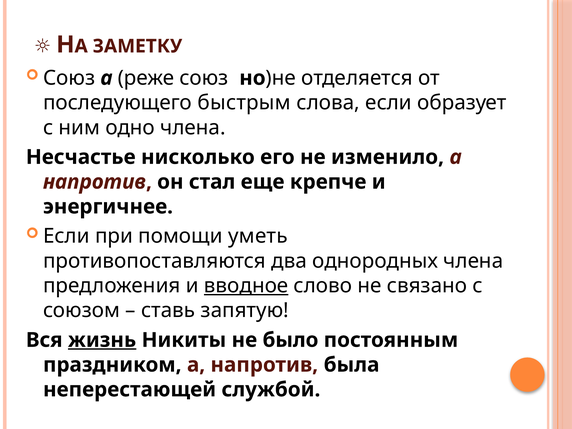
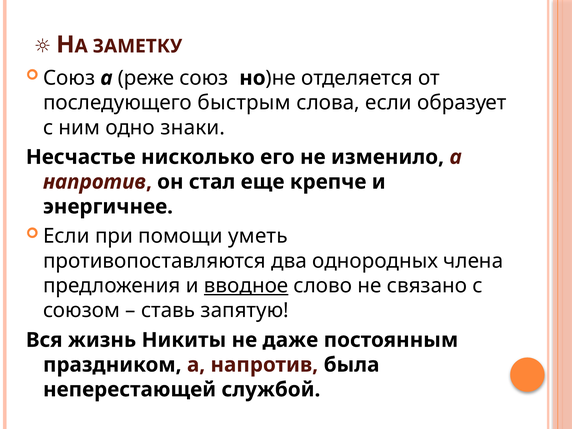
одно члена: члена -> знаки
жизнь underline: present -> none
было: было -> даже
